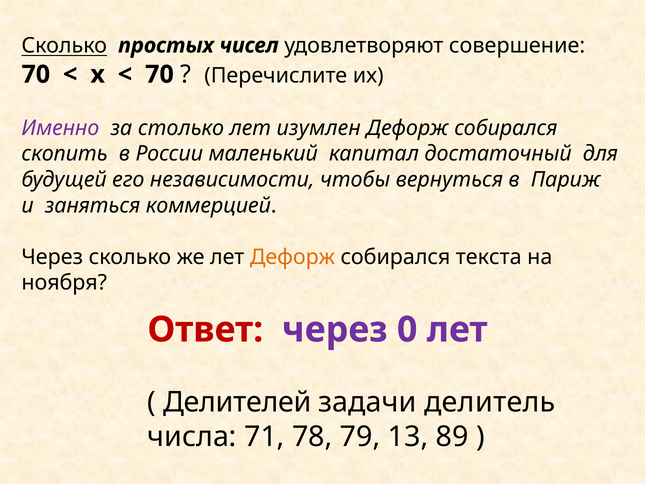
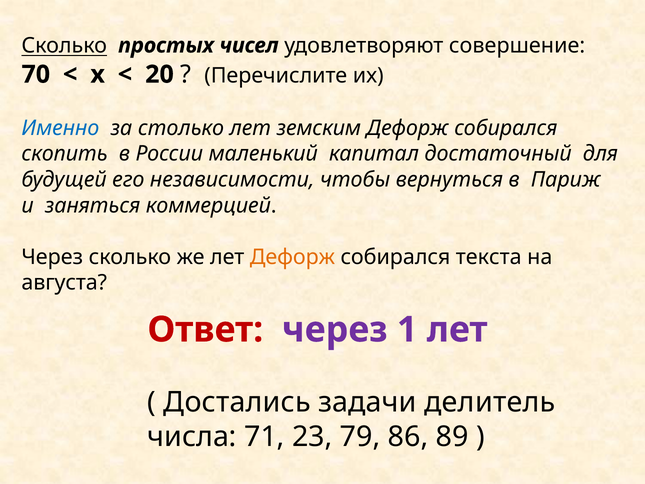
70 at (159, 74): 70 -> 20
Именно colour: purple -> blue
изумлен: изумлен -> земским
ноября: ноября -> августа
0: 0 -> 1
Делителей: Делителей -> Достались
78: 78 -> 23
13: 13 -> 86
